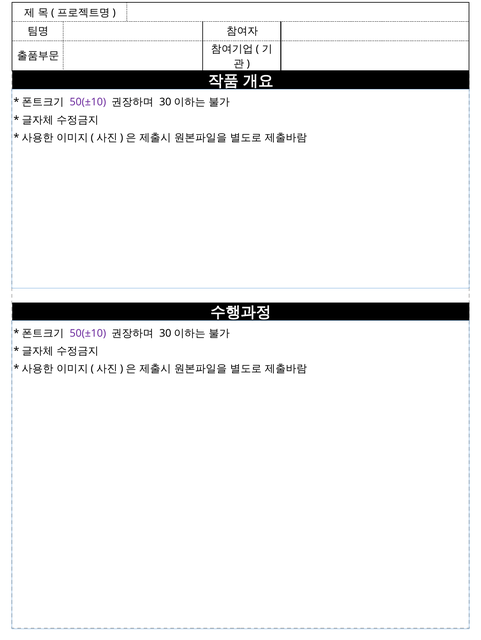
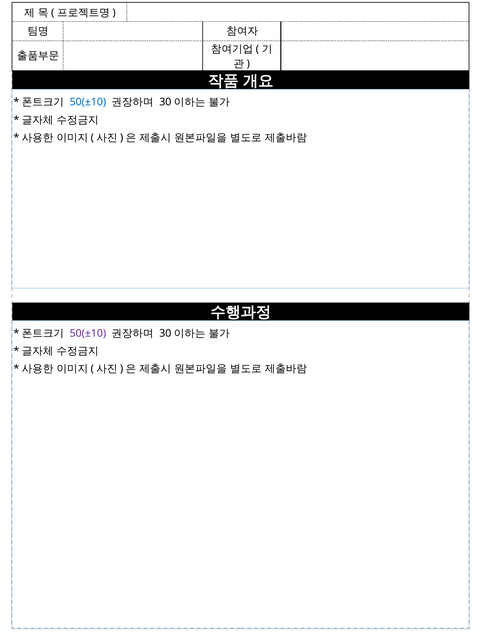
50(±10 at (88, 102) colour: purple -> blue
